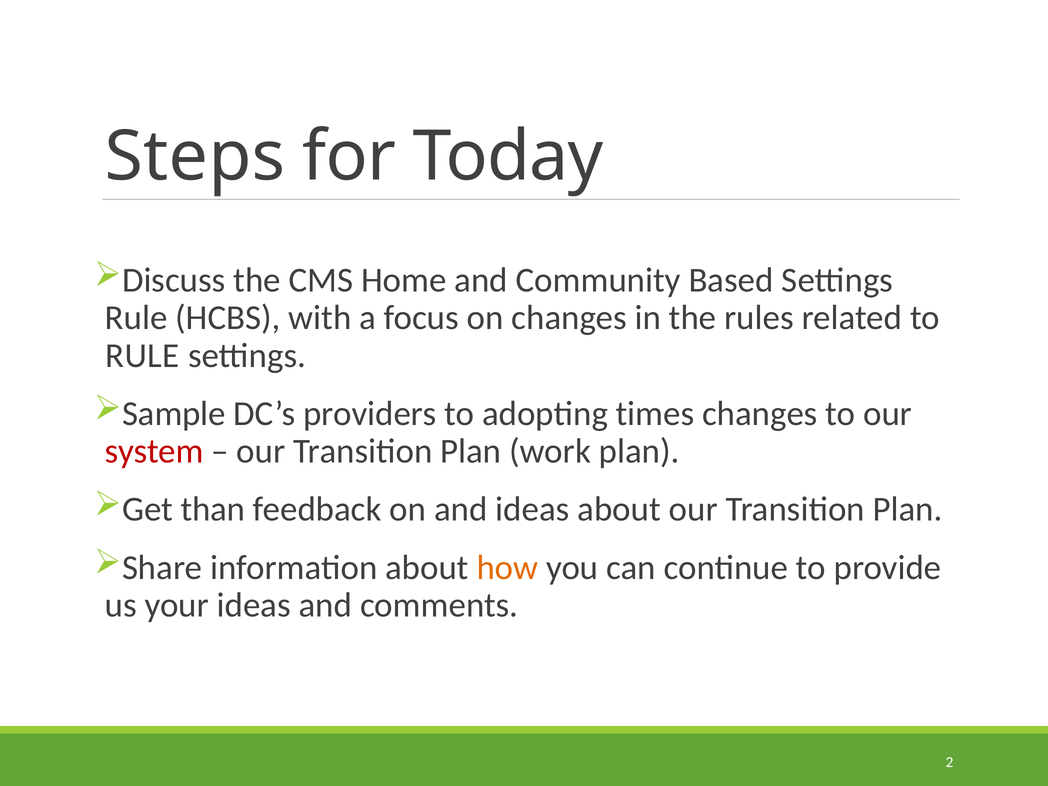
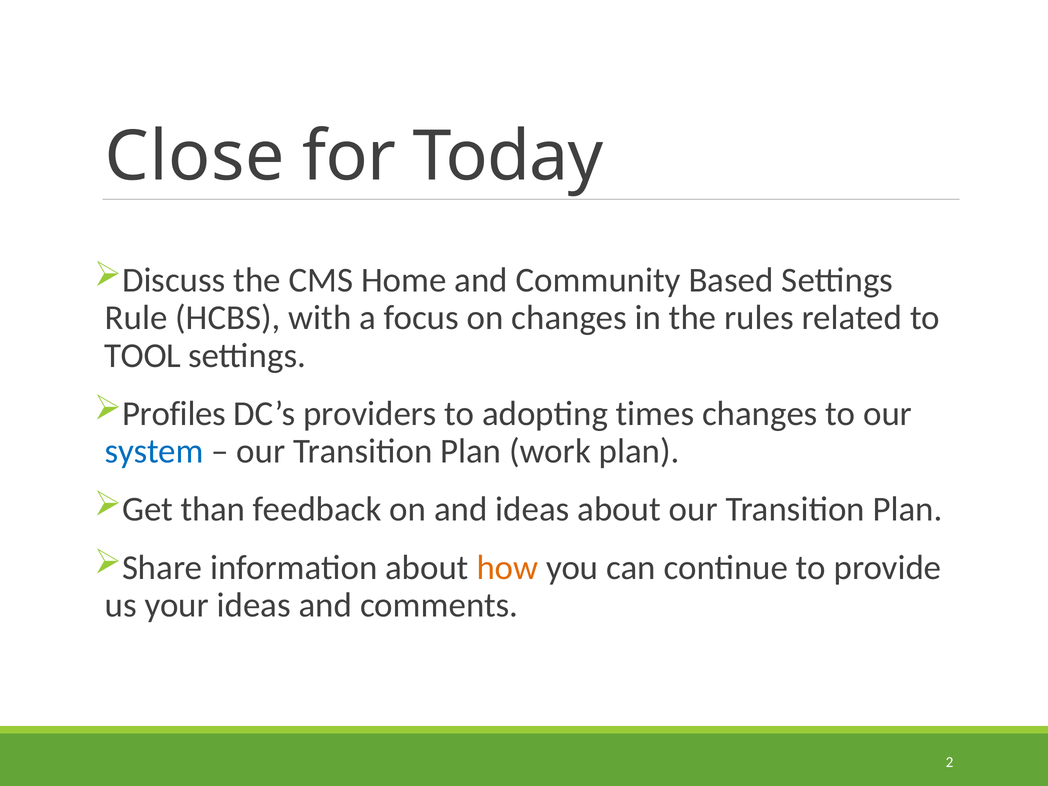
Steps: Steps -> Close
RULE at (142, 356): RULE -> TOOL
Sample: Sample -> Profiles
system colour: red -> blue
